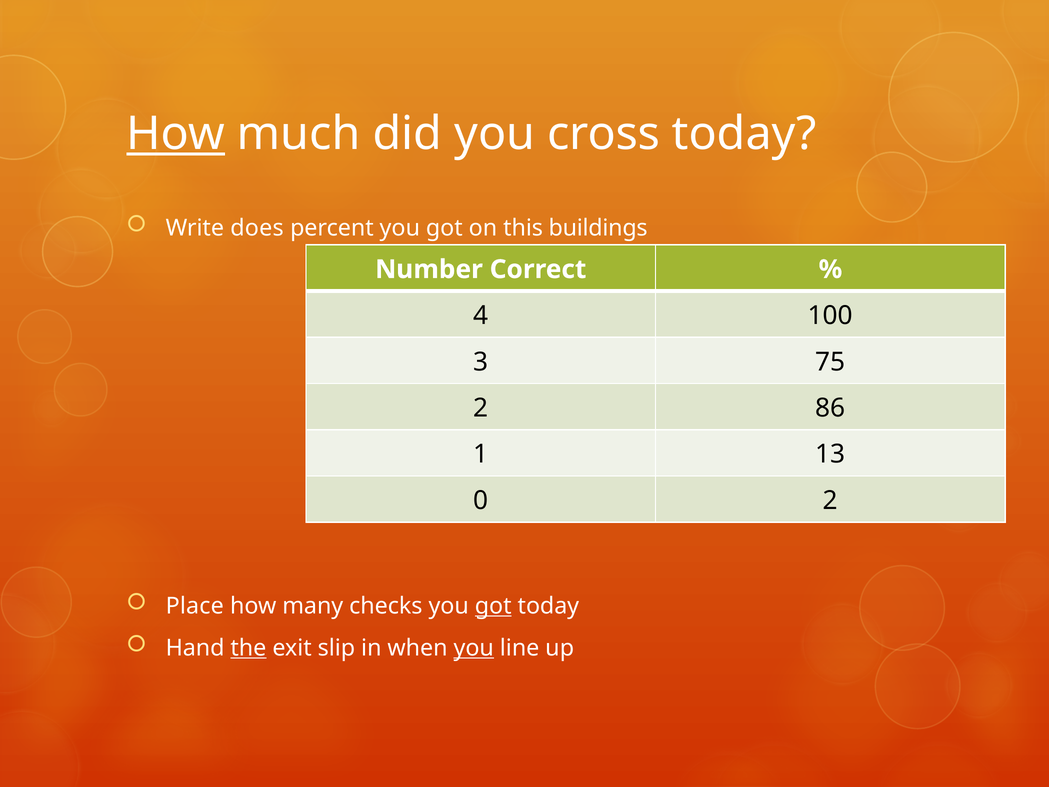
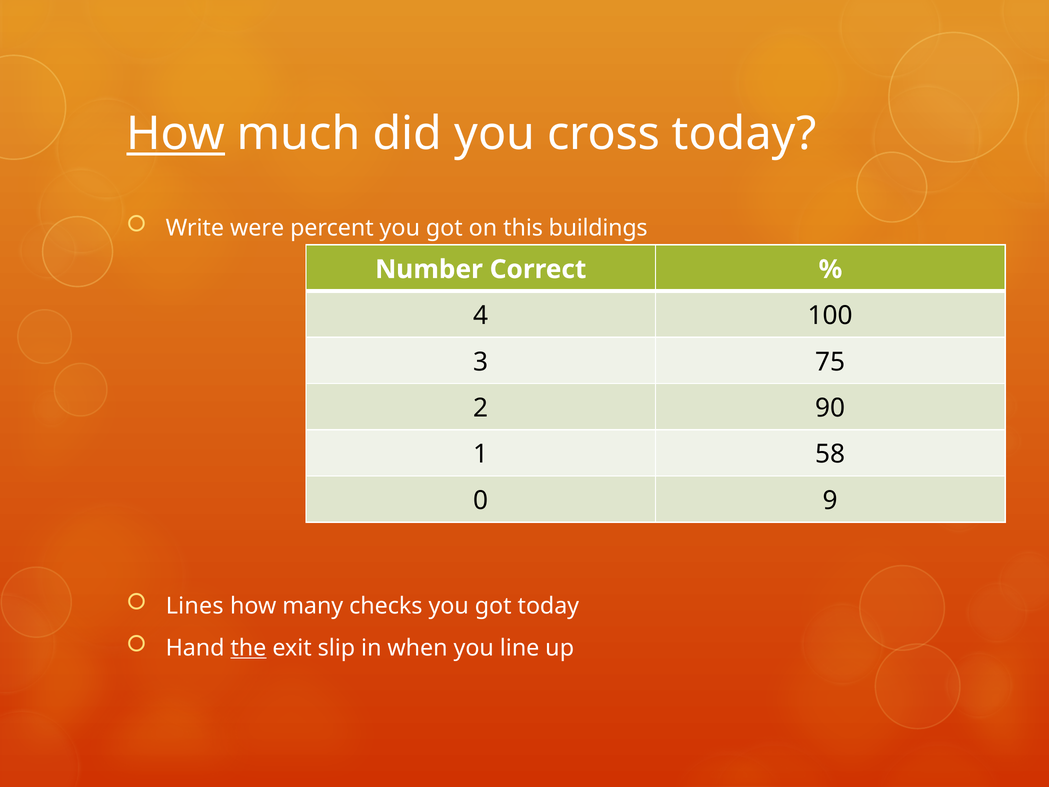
does: does -> were
86: 86 -> 90
13: 13 -> 58
0 2: 2 -> 9
Place: Place -> Lines
got at (493, 606) underline: present -> none
you at (474, 648) underline: present -> none
